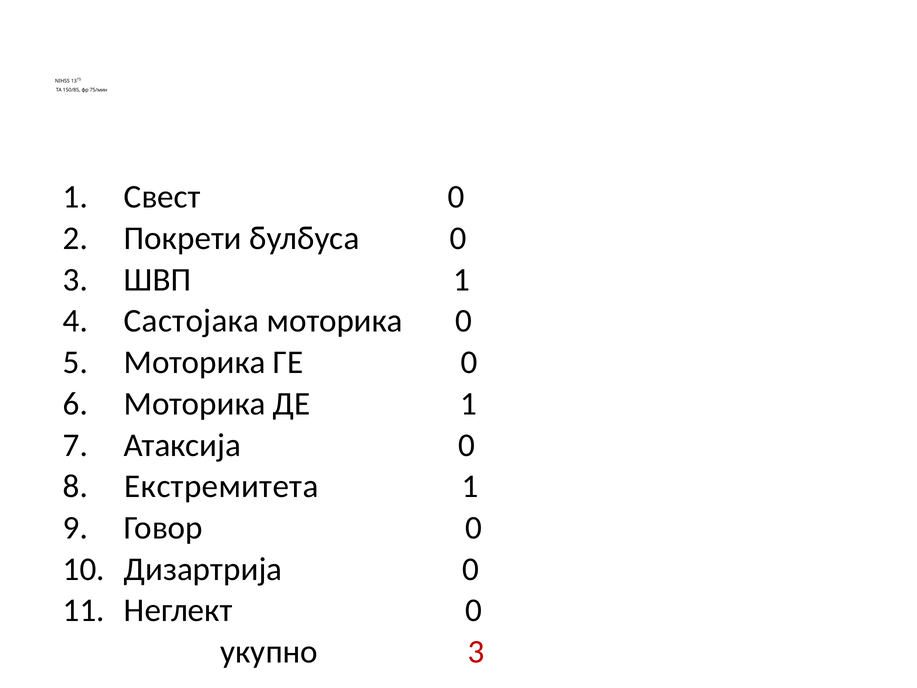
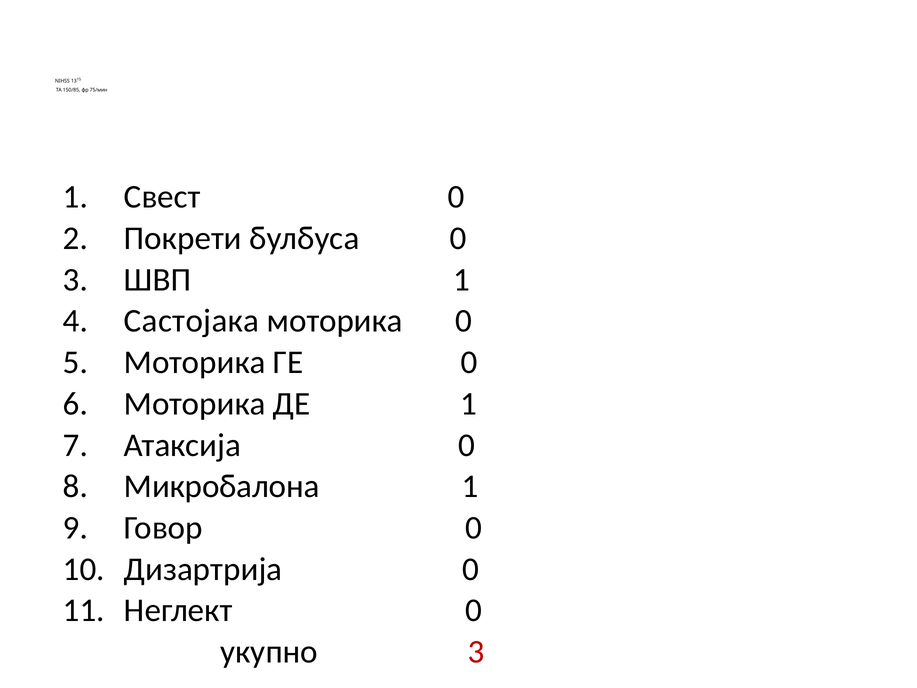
Екстремитета: Екстремитета -> Микробалона
